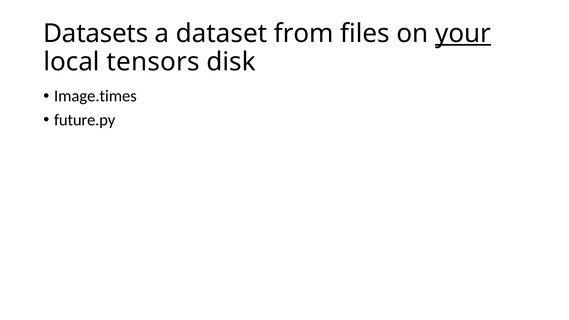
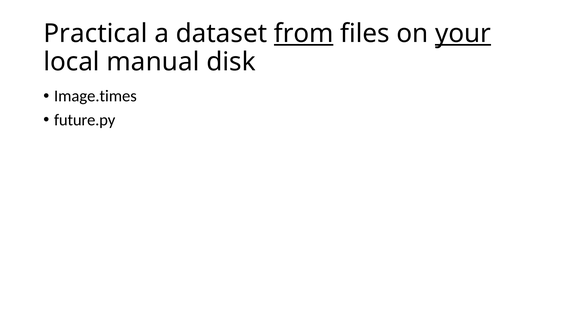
Datasets: Datasets -> Practical
from underline: none -> present
tensors: tensors -> manual
